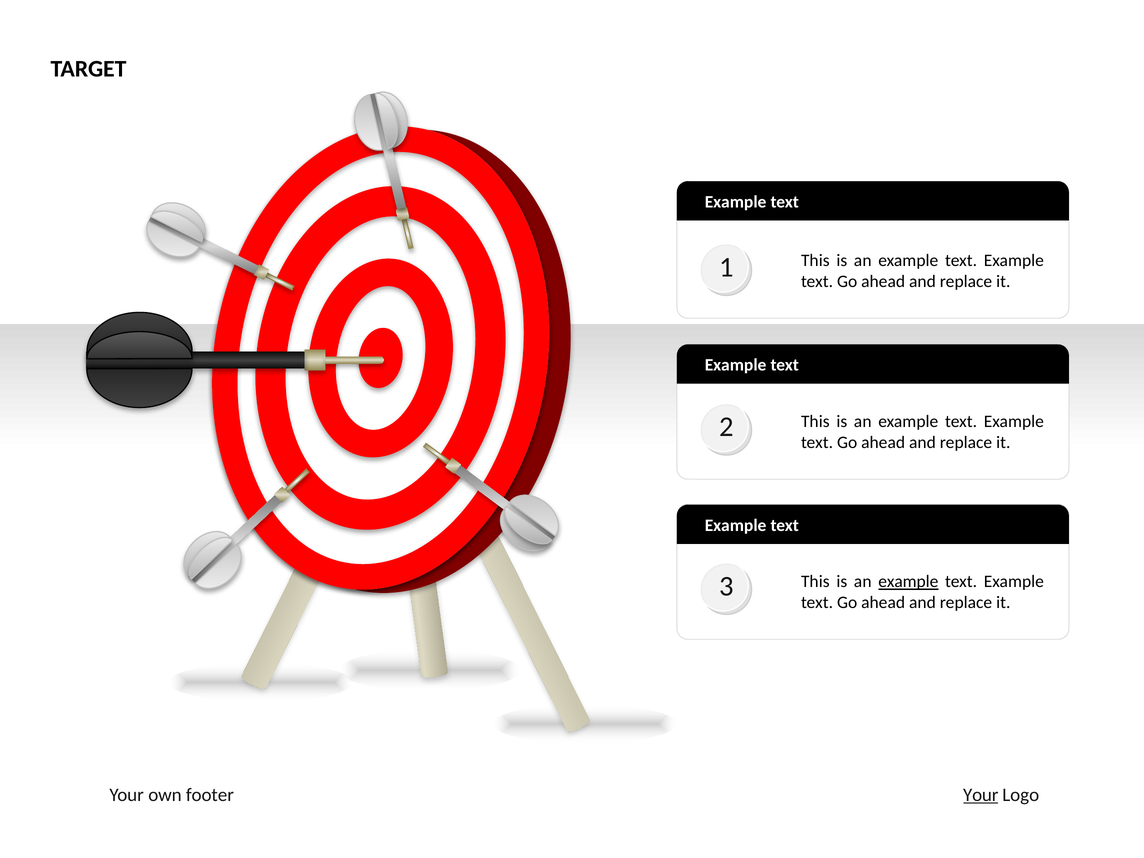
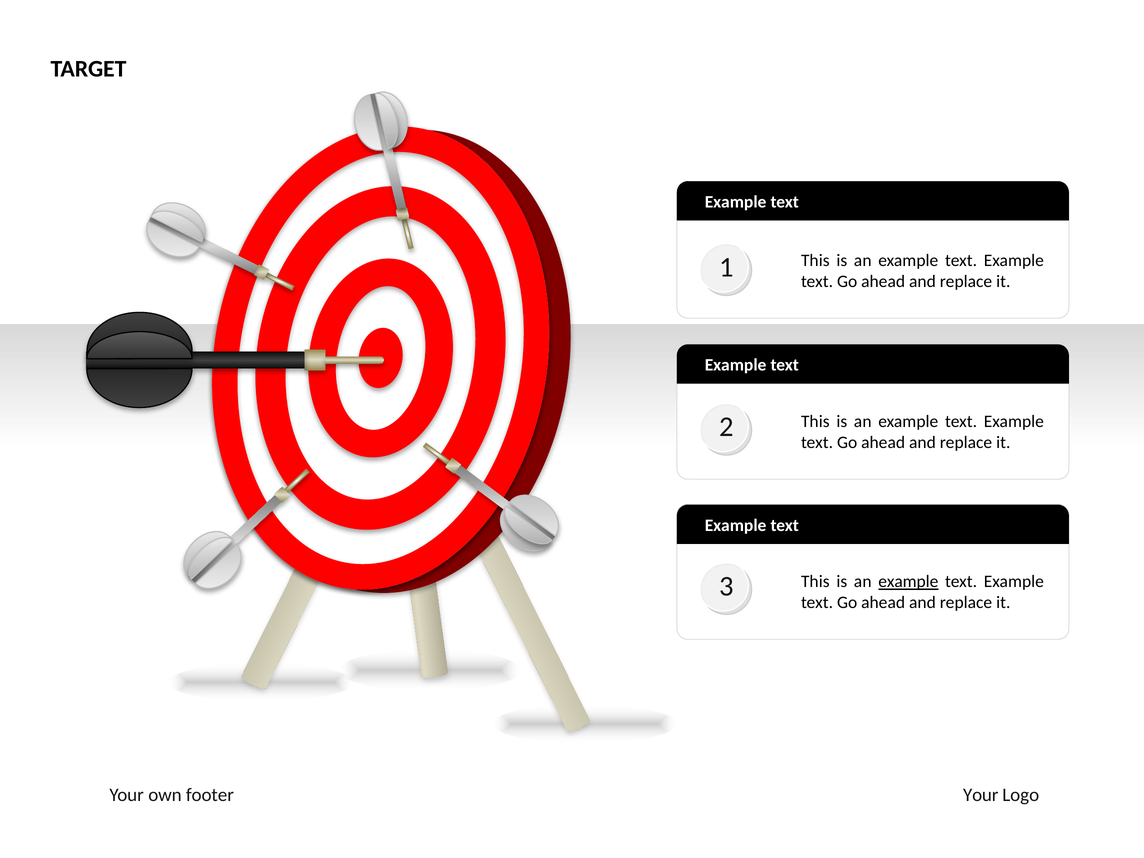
Your at (981, 795) underline: present -> none
